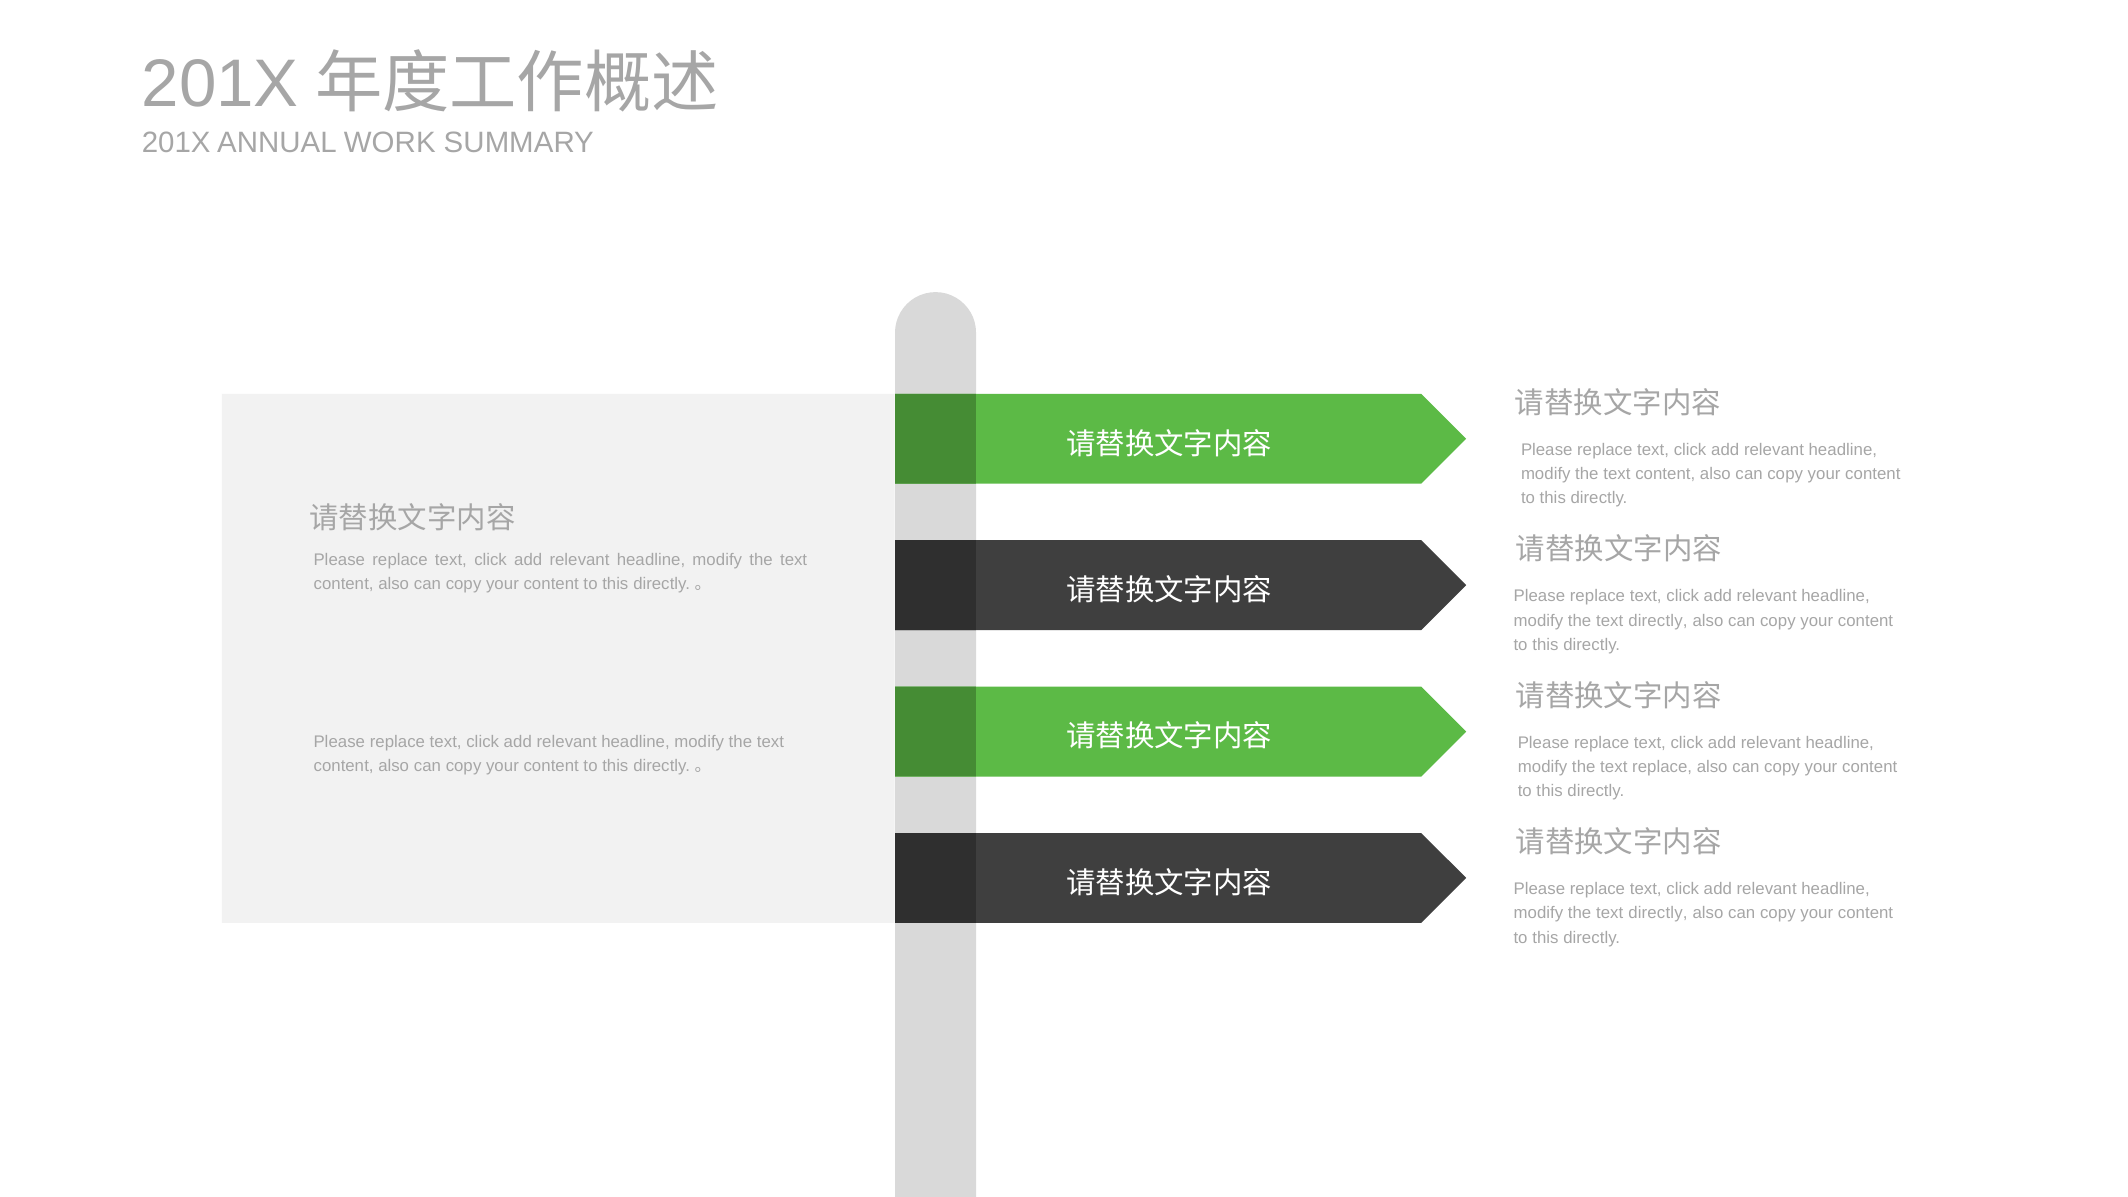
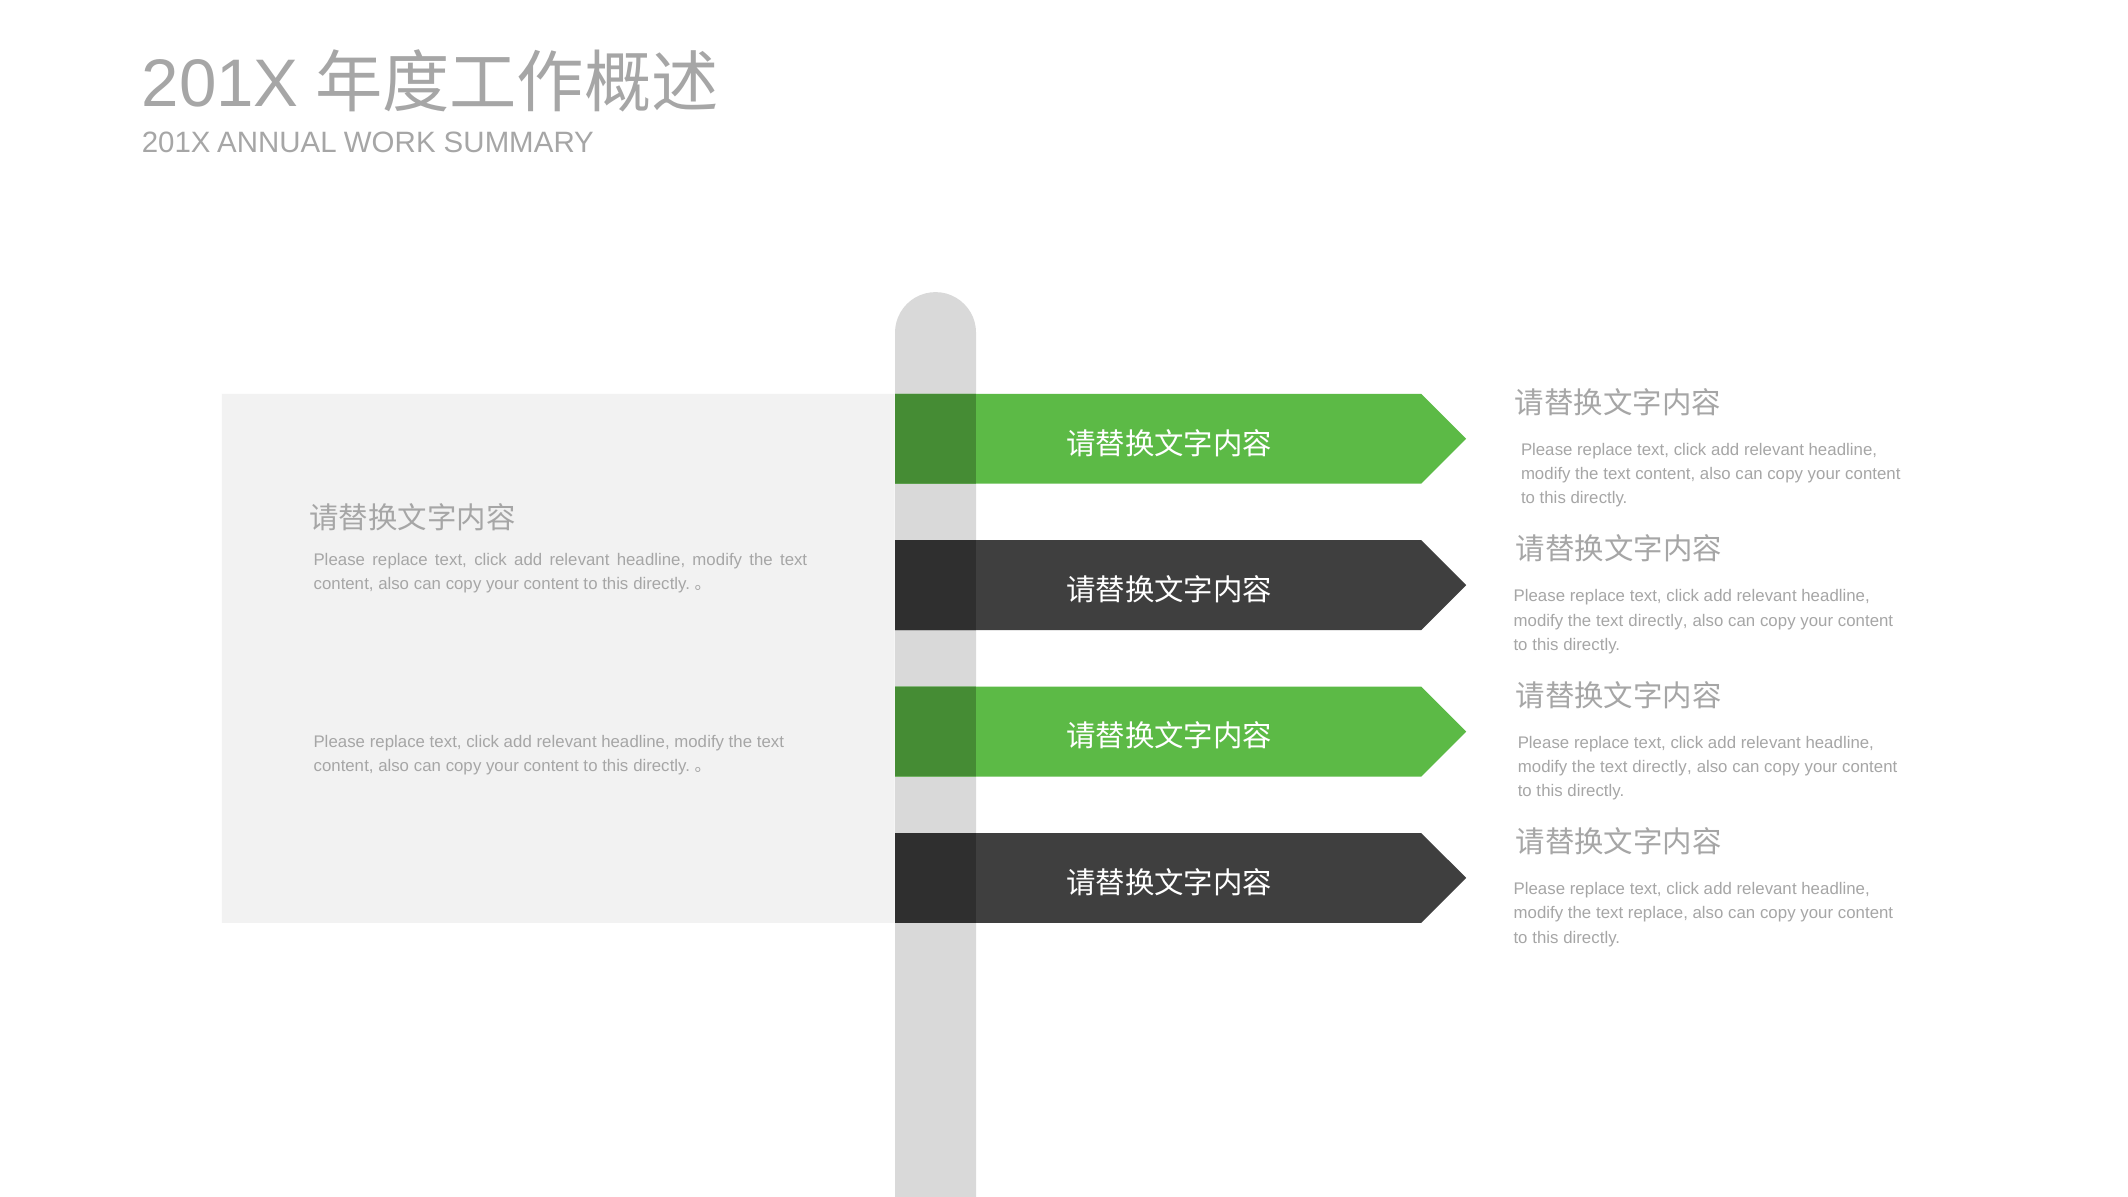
replace at (1662, 767): replace -> directly
directly at (1658, 913): directly -> replace
